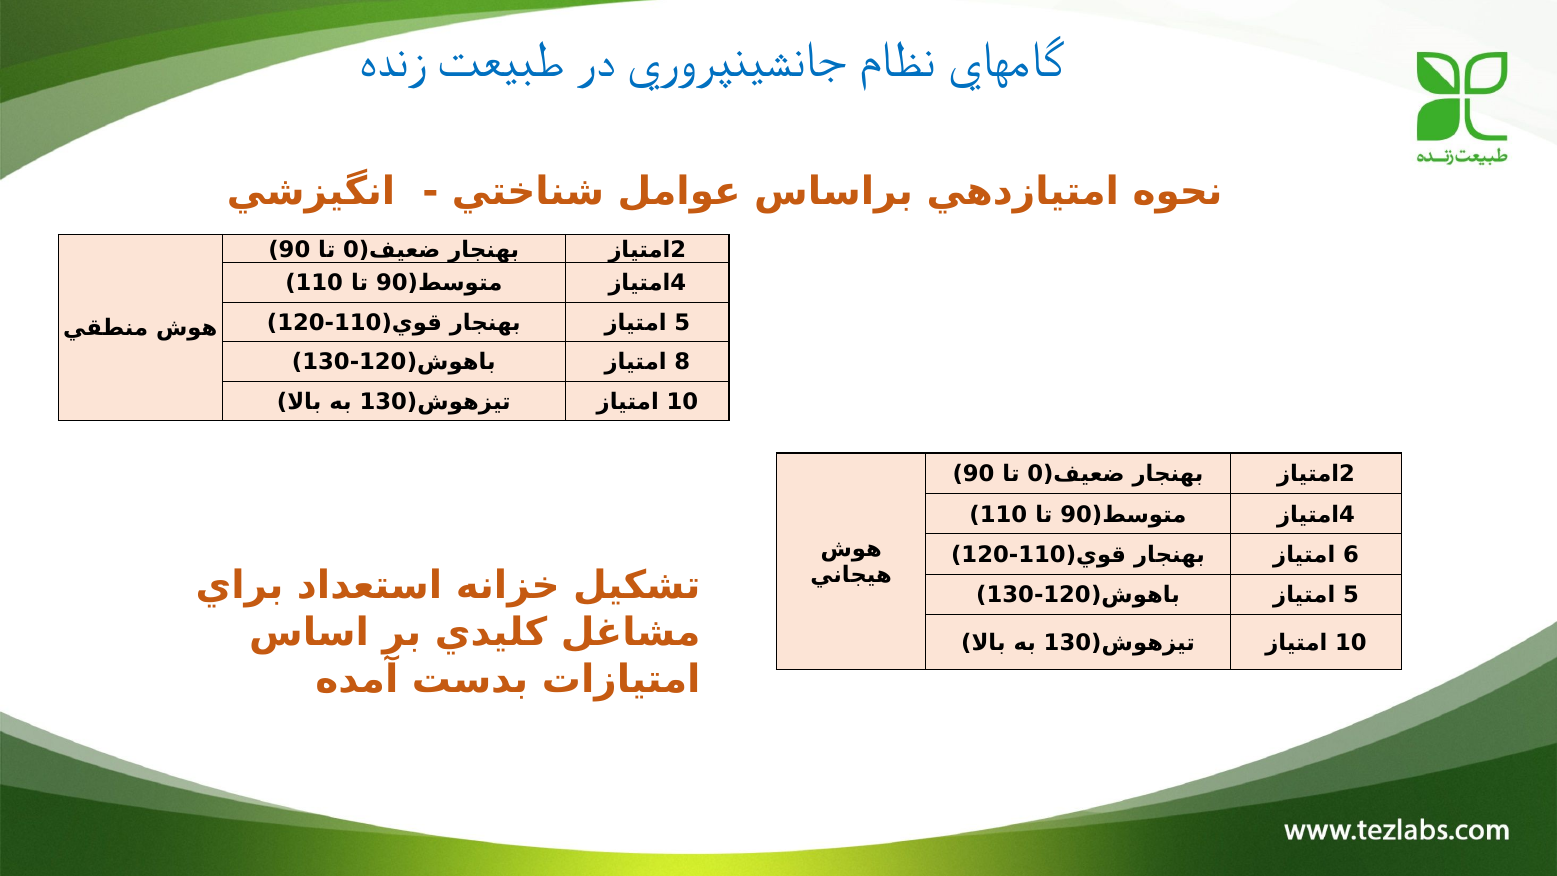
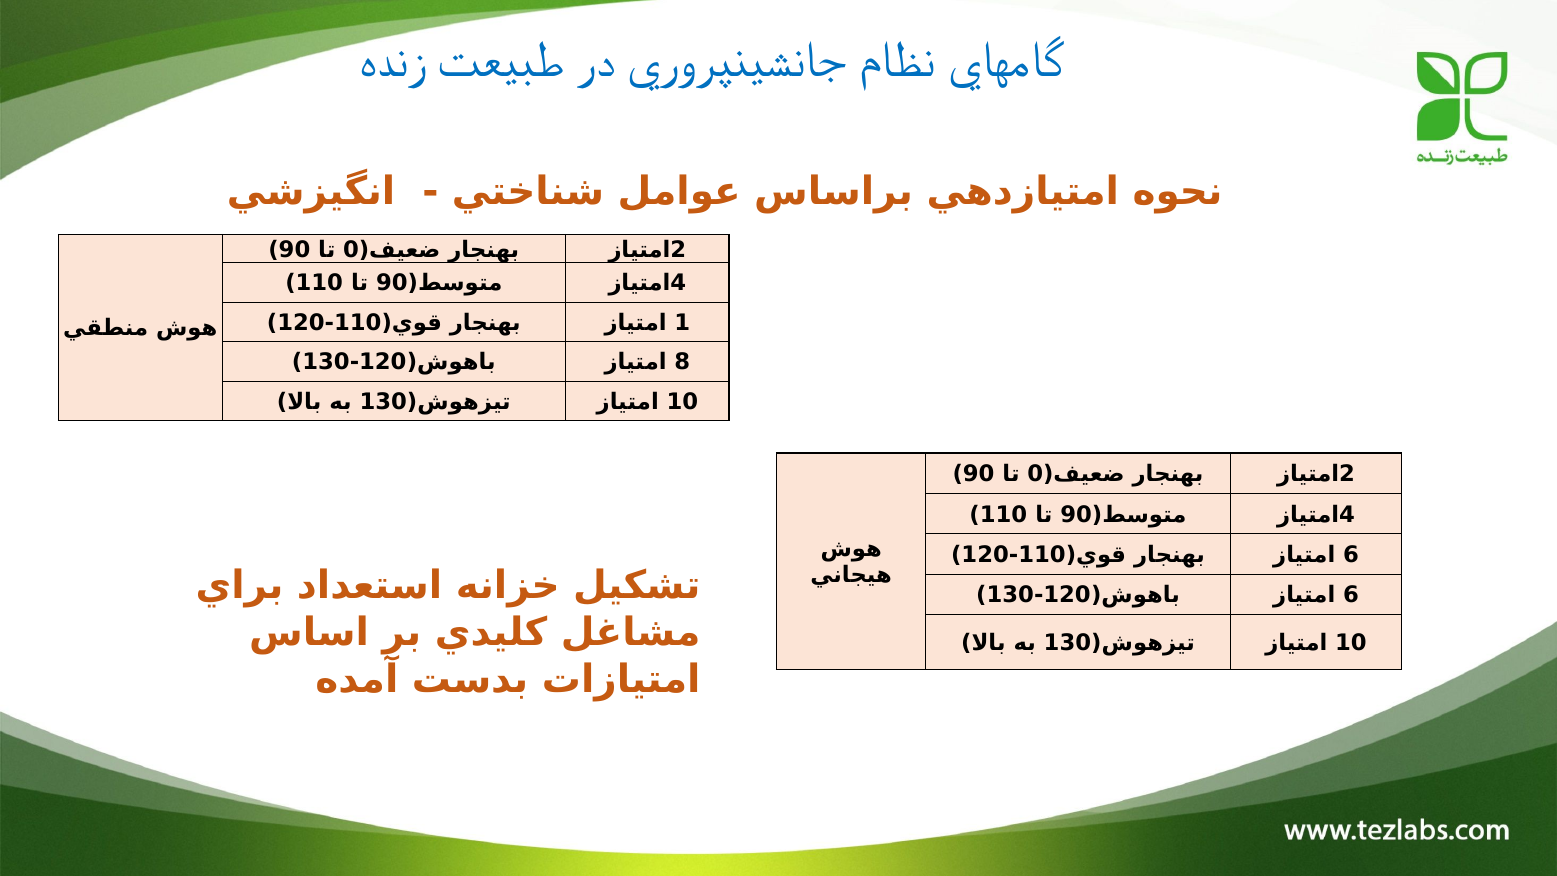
5 at (682, 323): 5 -> 1
5 at (1351, 595): 5 -> 6
